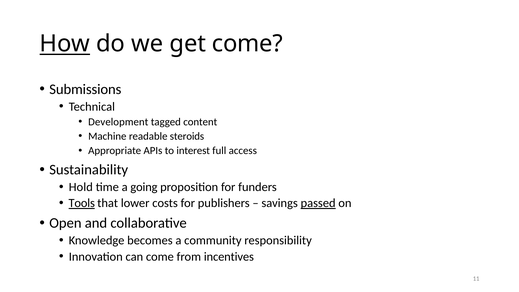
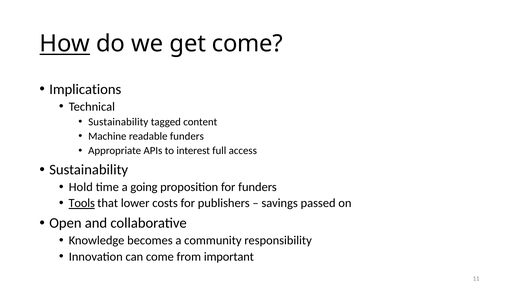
Submissions: Submissions -> Implications
Development at (118, 122): Development -> Sustainability
readable steroids: steroids -> funders
passed underline: present -> none
incentives: incentives -> important
